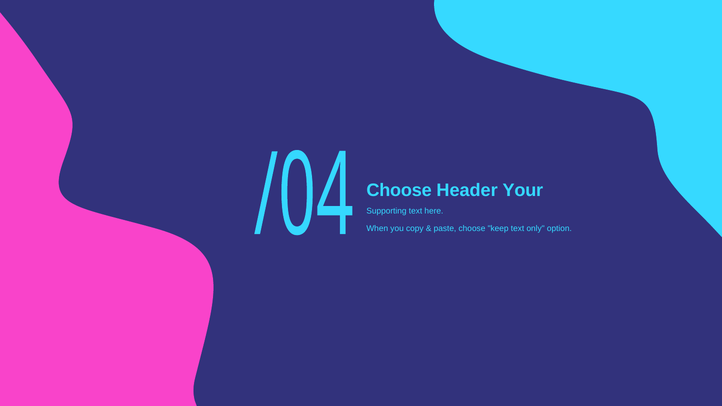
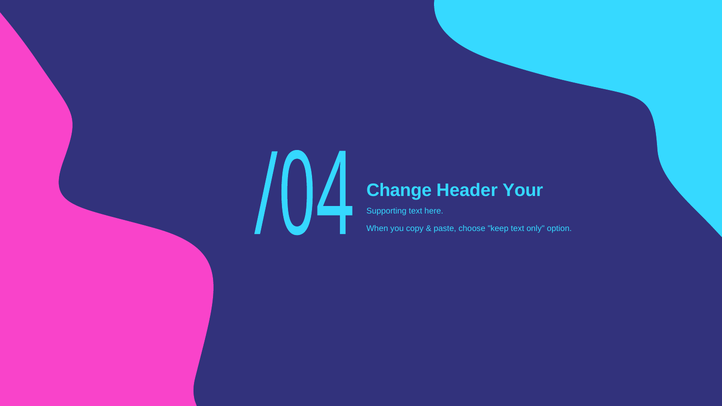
Choose at (399, 190): Choose -> Change
